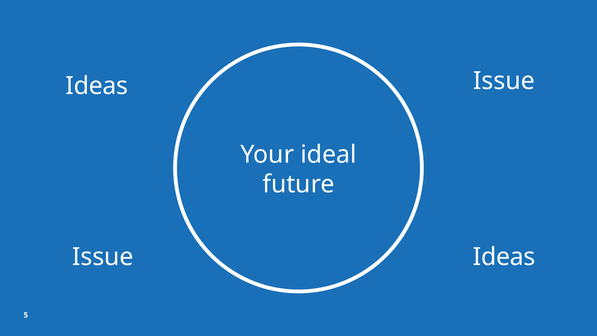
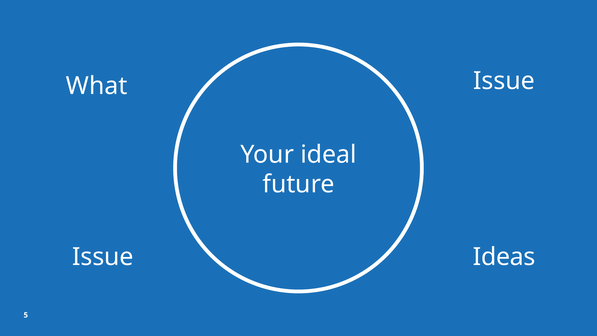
Ideas at (97, 86): Ideas -> What
